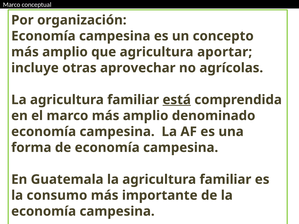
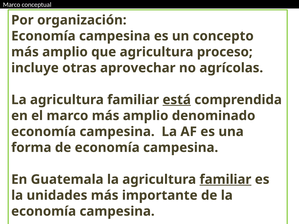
aportar: aportar -> proceso
familiar at (225, 180) underline: none -> present
consumo: consumo -> unidades
